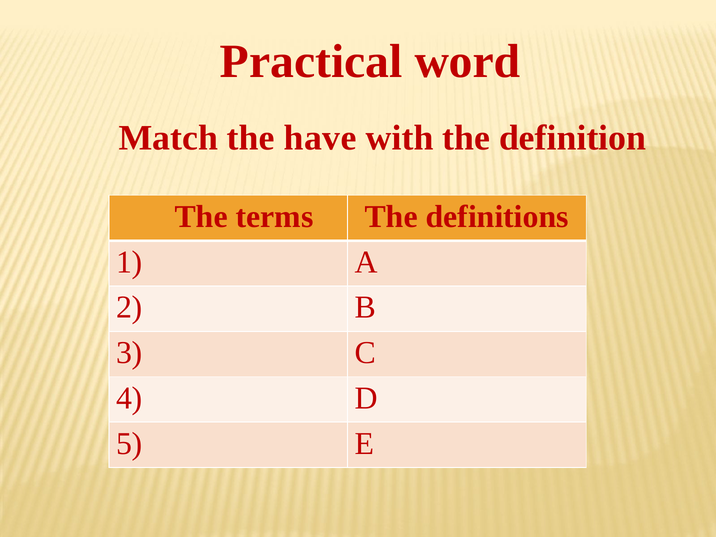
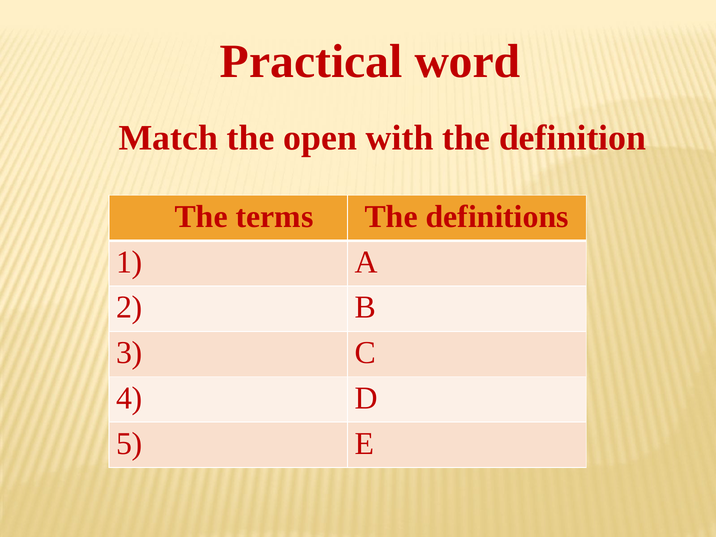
have: have -> open
